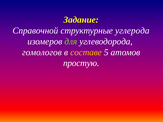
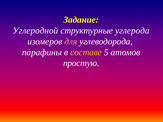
Справочной: Справочной -> Углеродной
для colour: light green -> pink
гомологов: гомологов -> парафины
